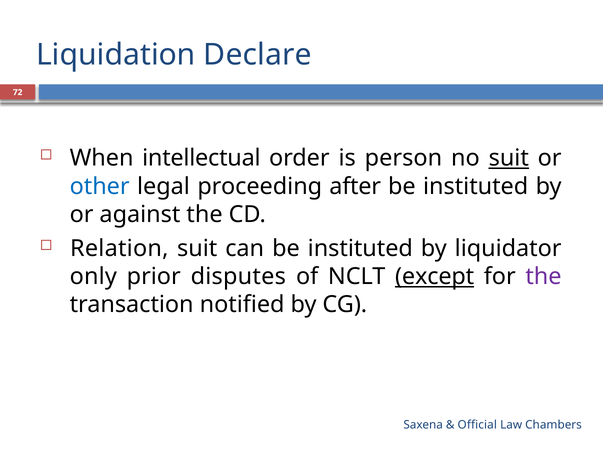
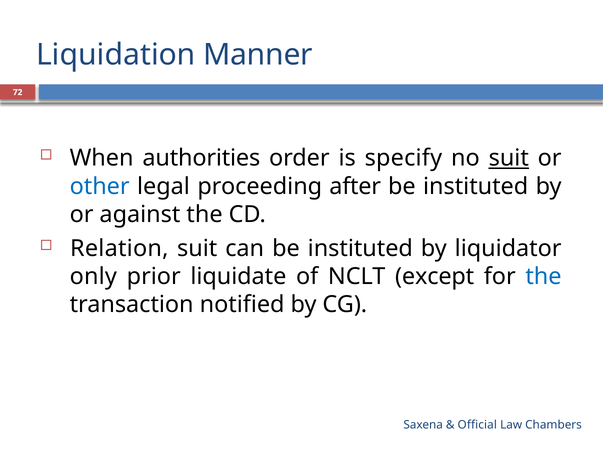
Declare: Declare -> Manner
intellectual: intellectual -> authorities
person: person -> specify
disputes: disputes -> liquidate
except underline: present -> none
the at (543, 277) colour: purple -> blue
